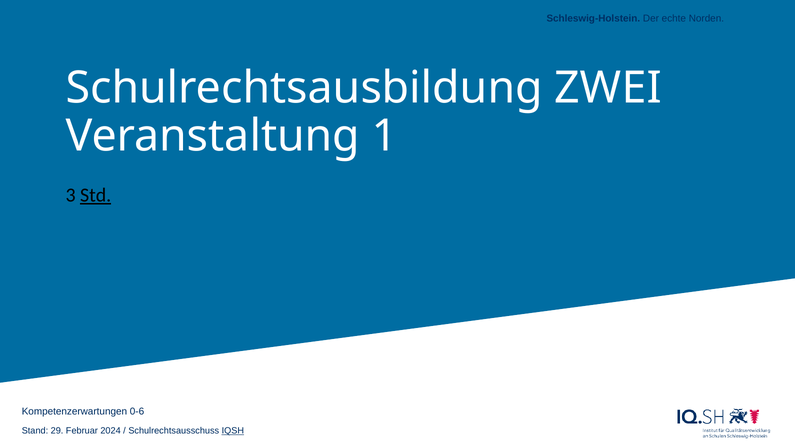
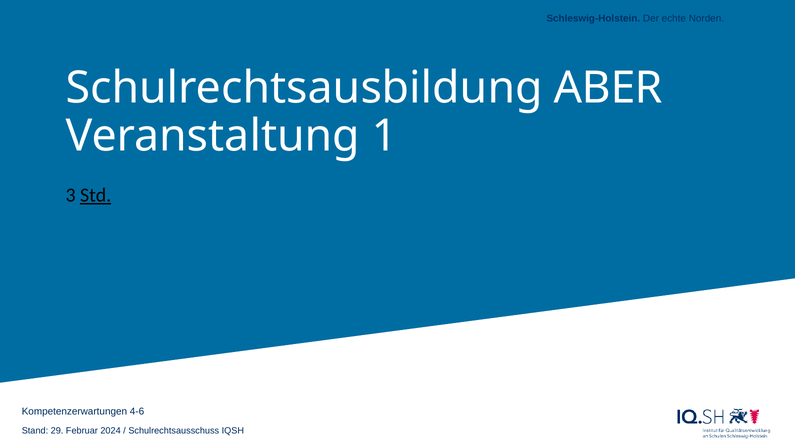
ZWEI: ZWEI -> ABER
0-6: 0-6 -> 4-6
IQSH underline: present -> none
